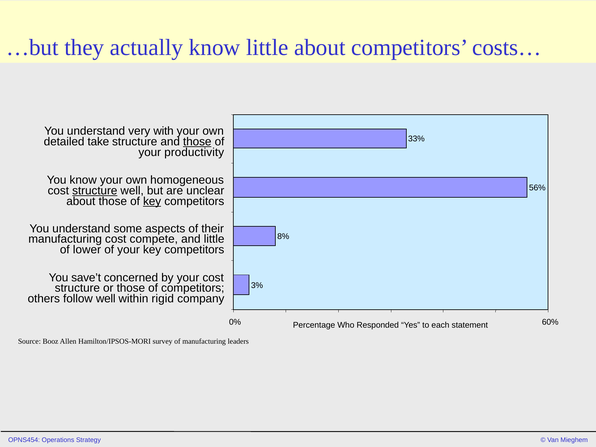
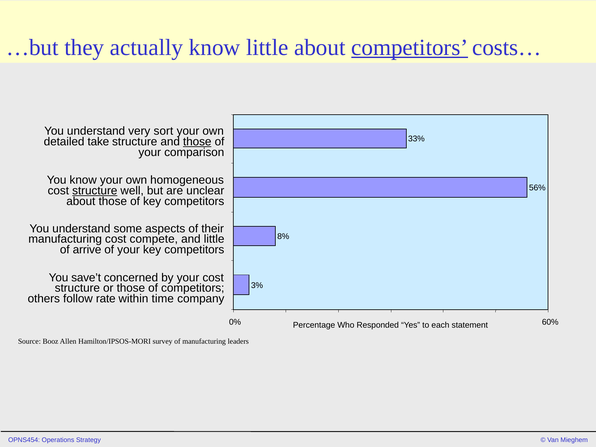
competitors at (410, 47) underline: none -> present
with: with -> sort
productivity: productivity -> comparison
key at (152, 201) underline: present -> none
lower: lower -> arrive
follow well: well -> rate
rigid: rigid -> time
